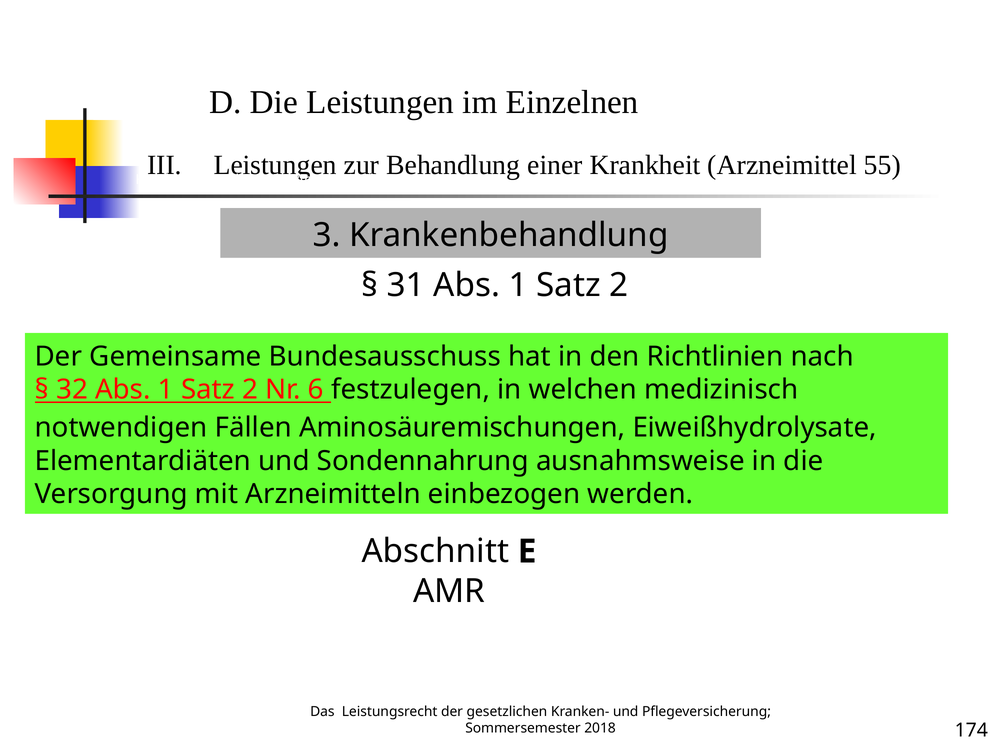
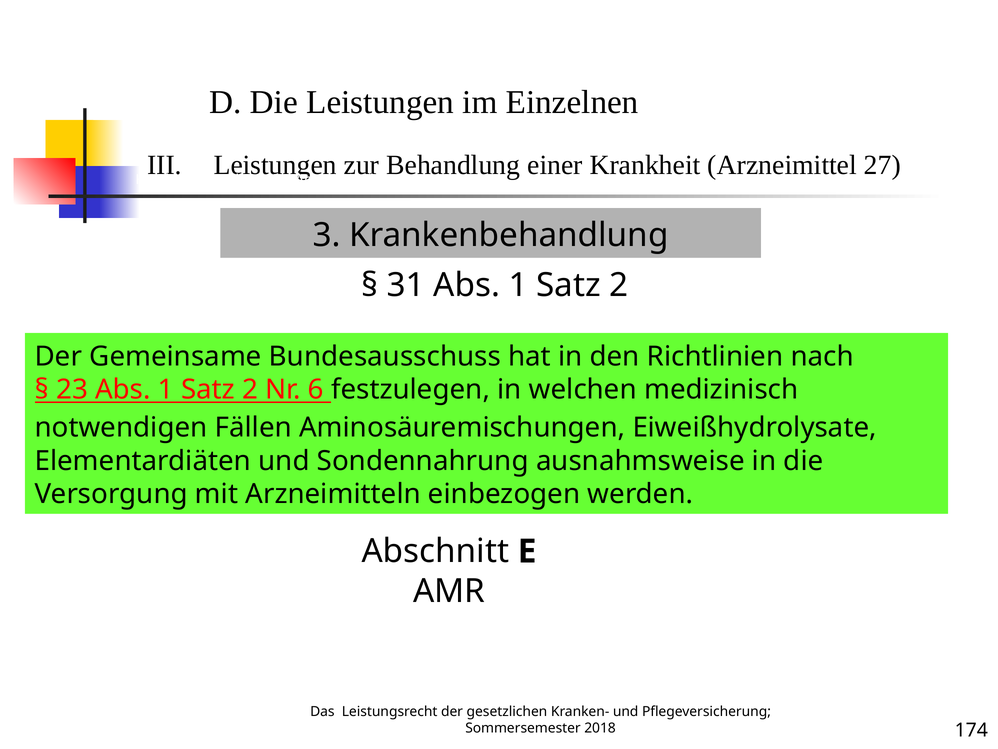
55: 55 -> 27
32: 32 -> 23
